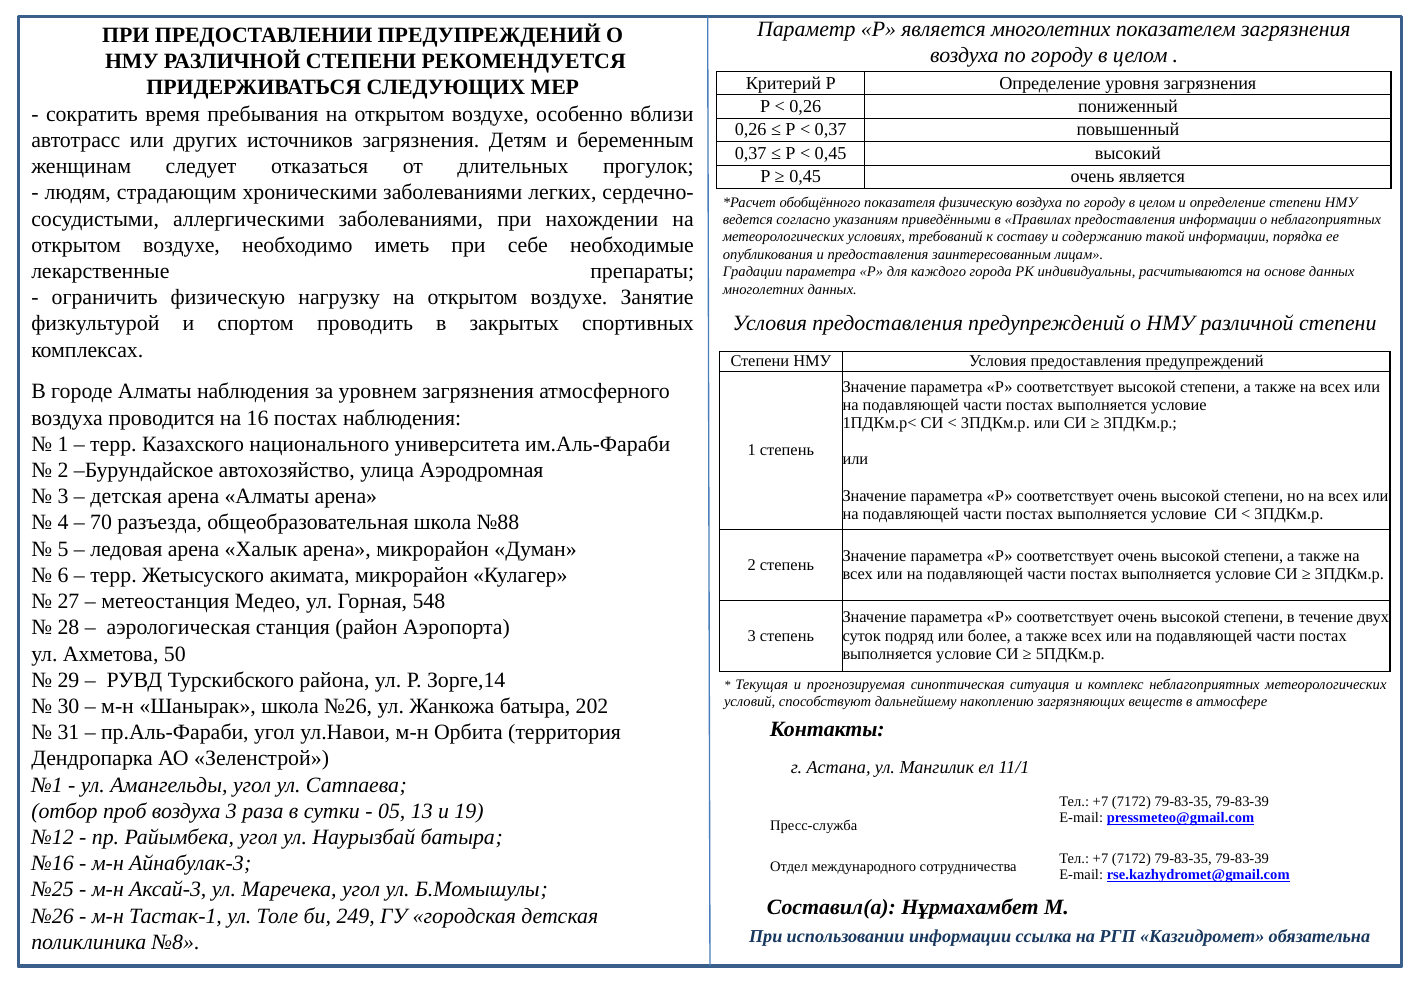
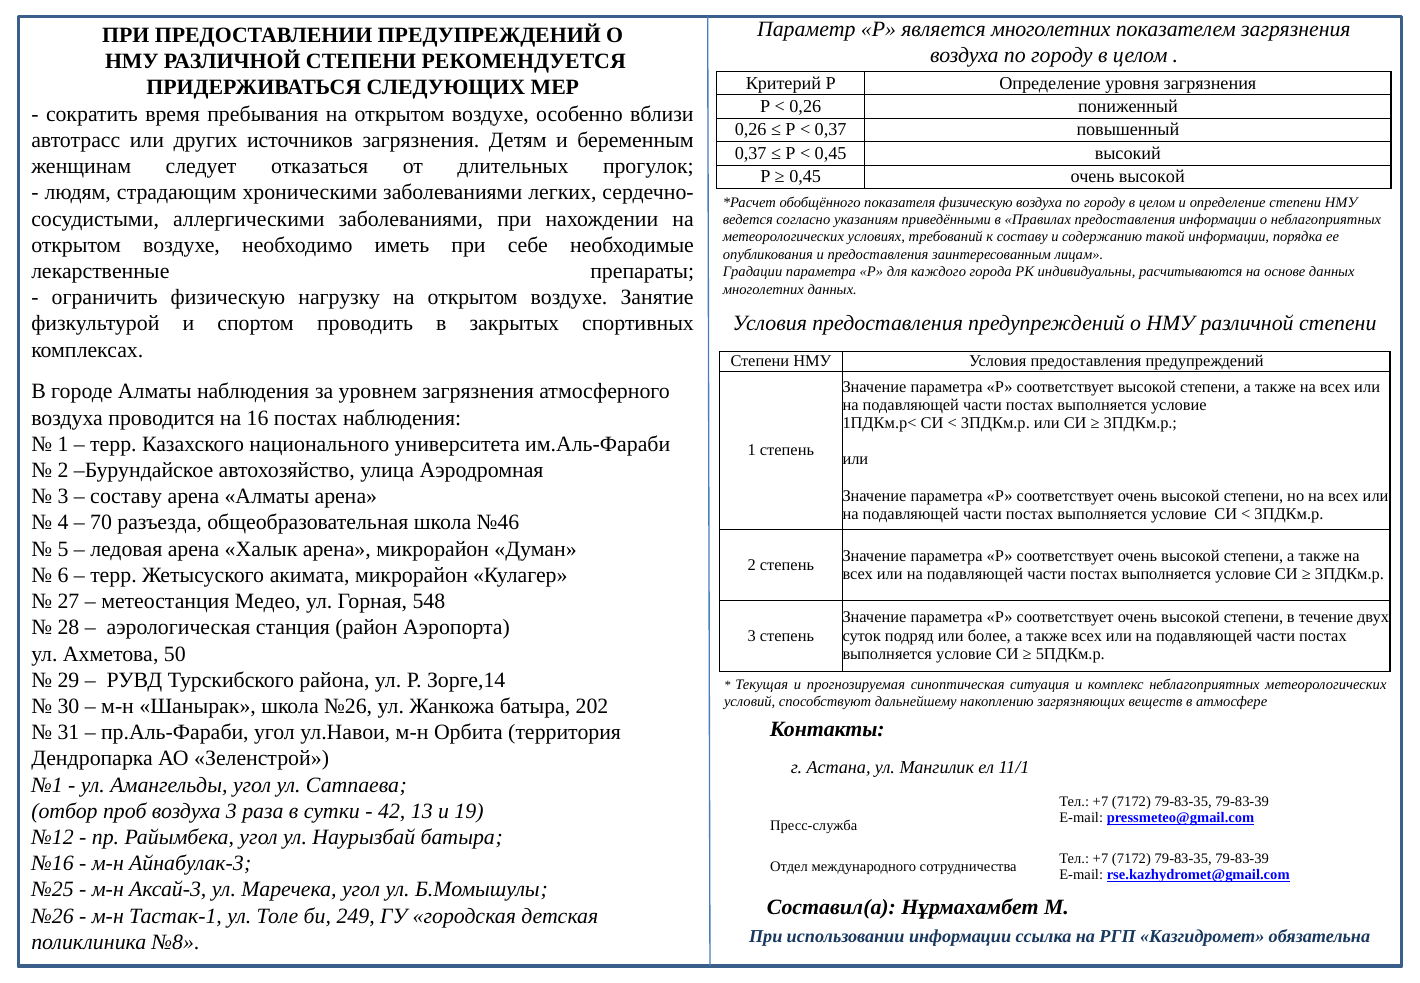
0,45 очень является: является -> высокой
детская at (126, 497): детская -> составу
№88: №88 -> №46
05: 05 -> 42
